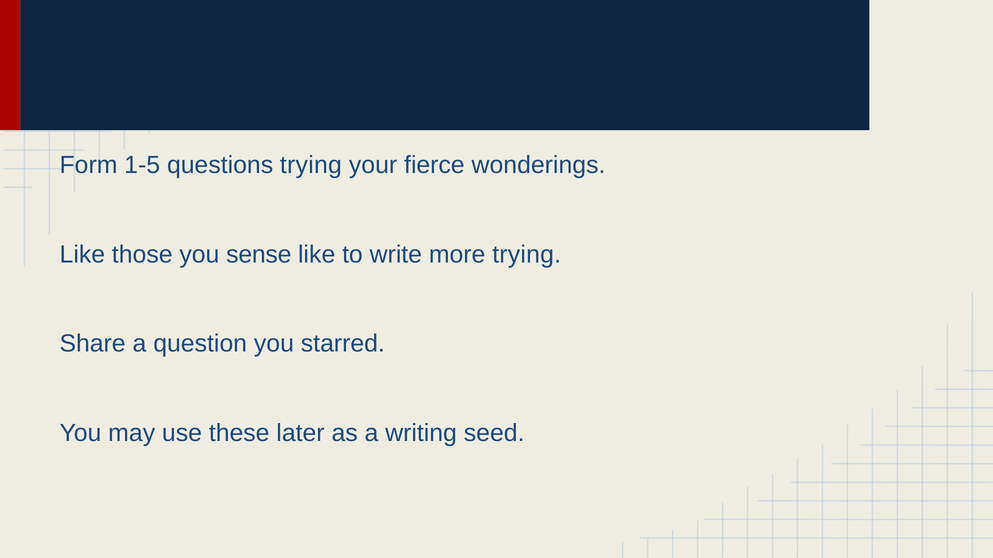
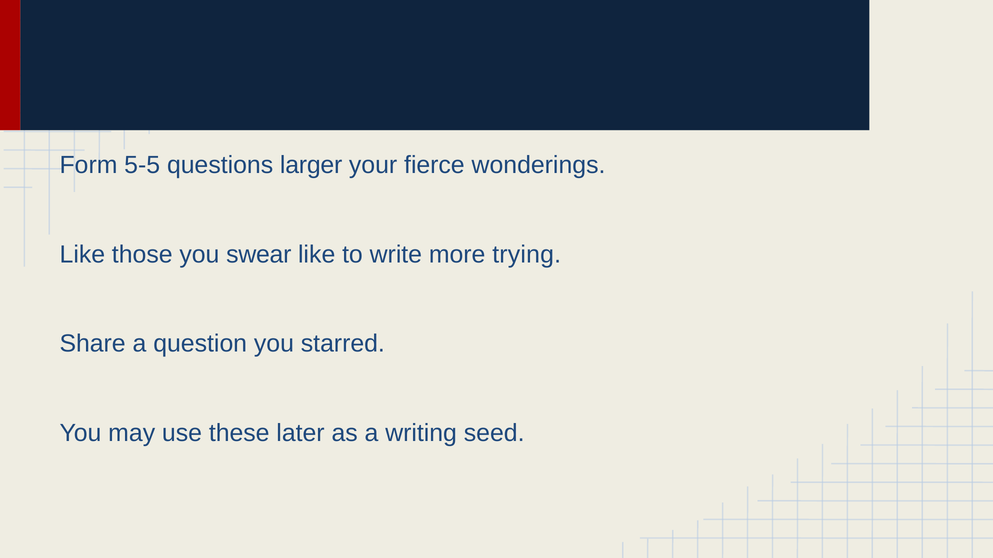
1-5: 1-5 -> 5-5
questions trying: trying -> larger
sense: sense -> swear
